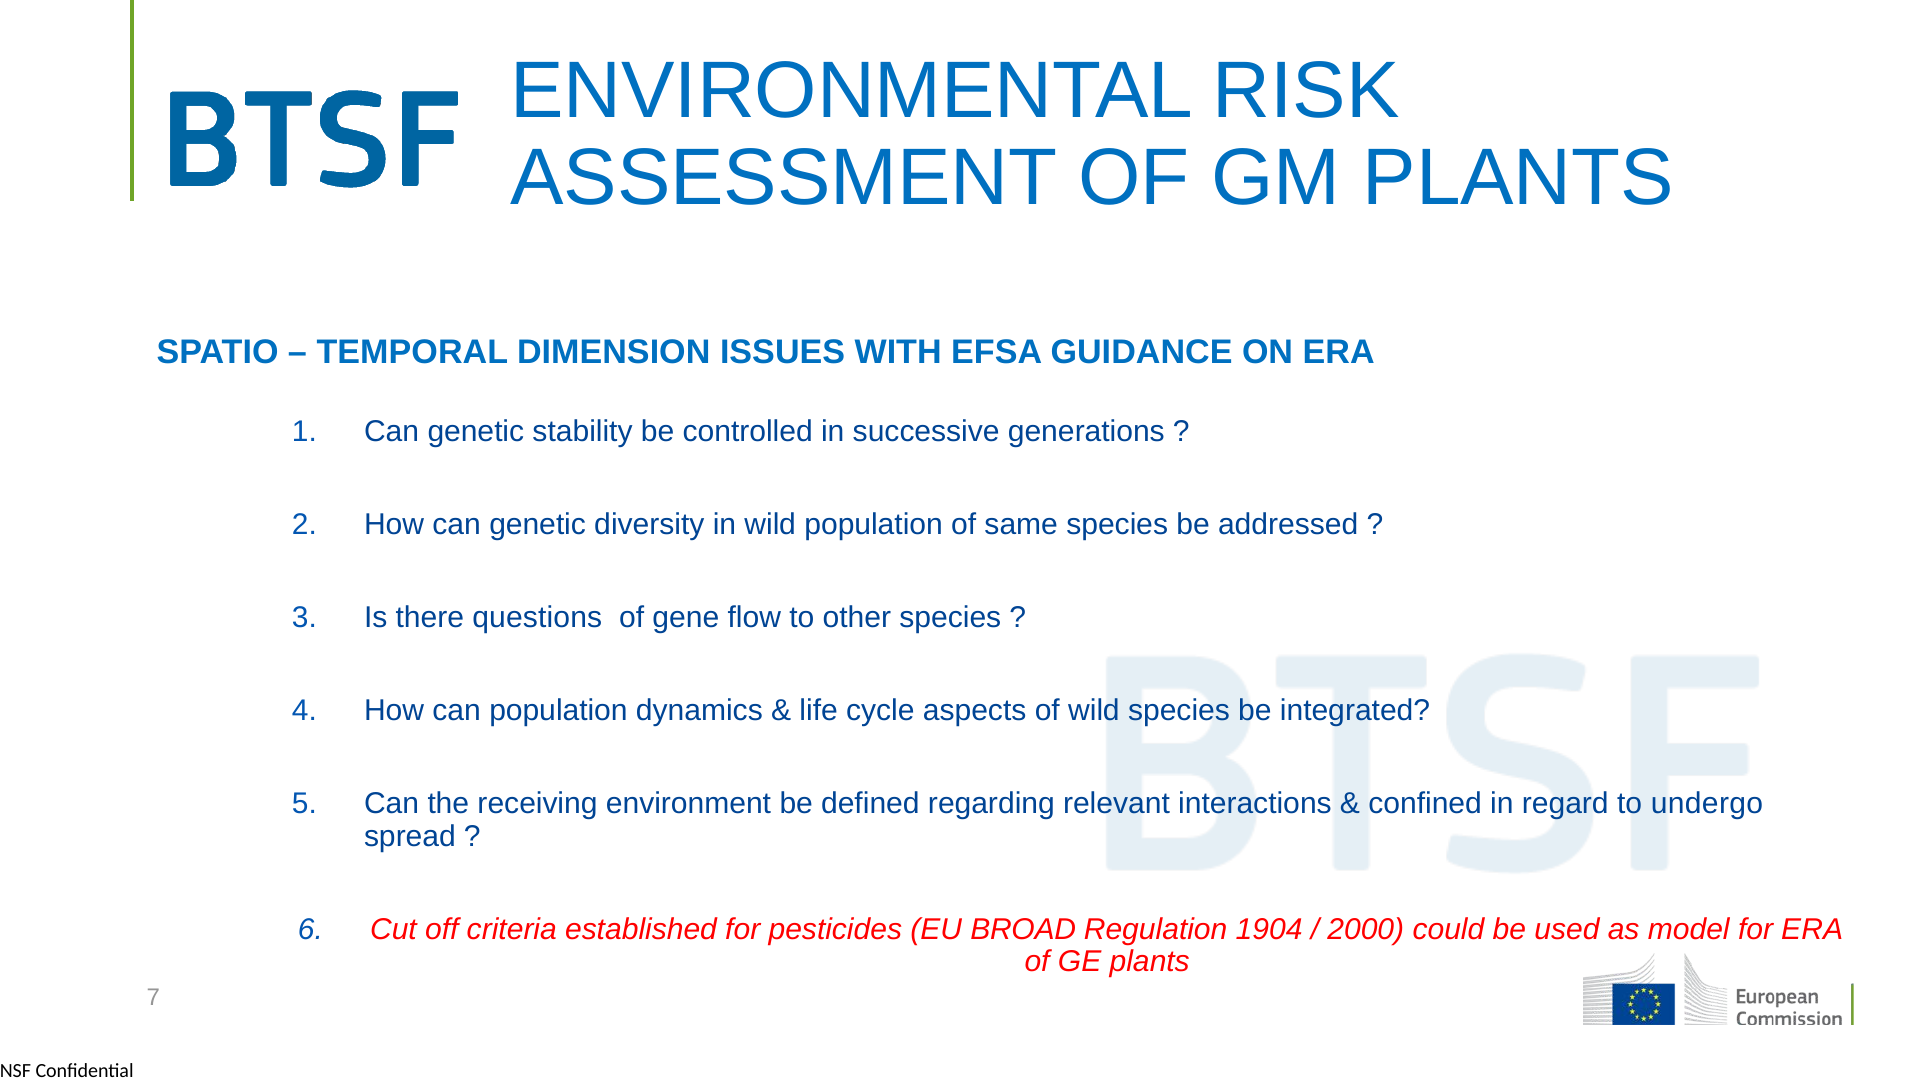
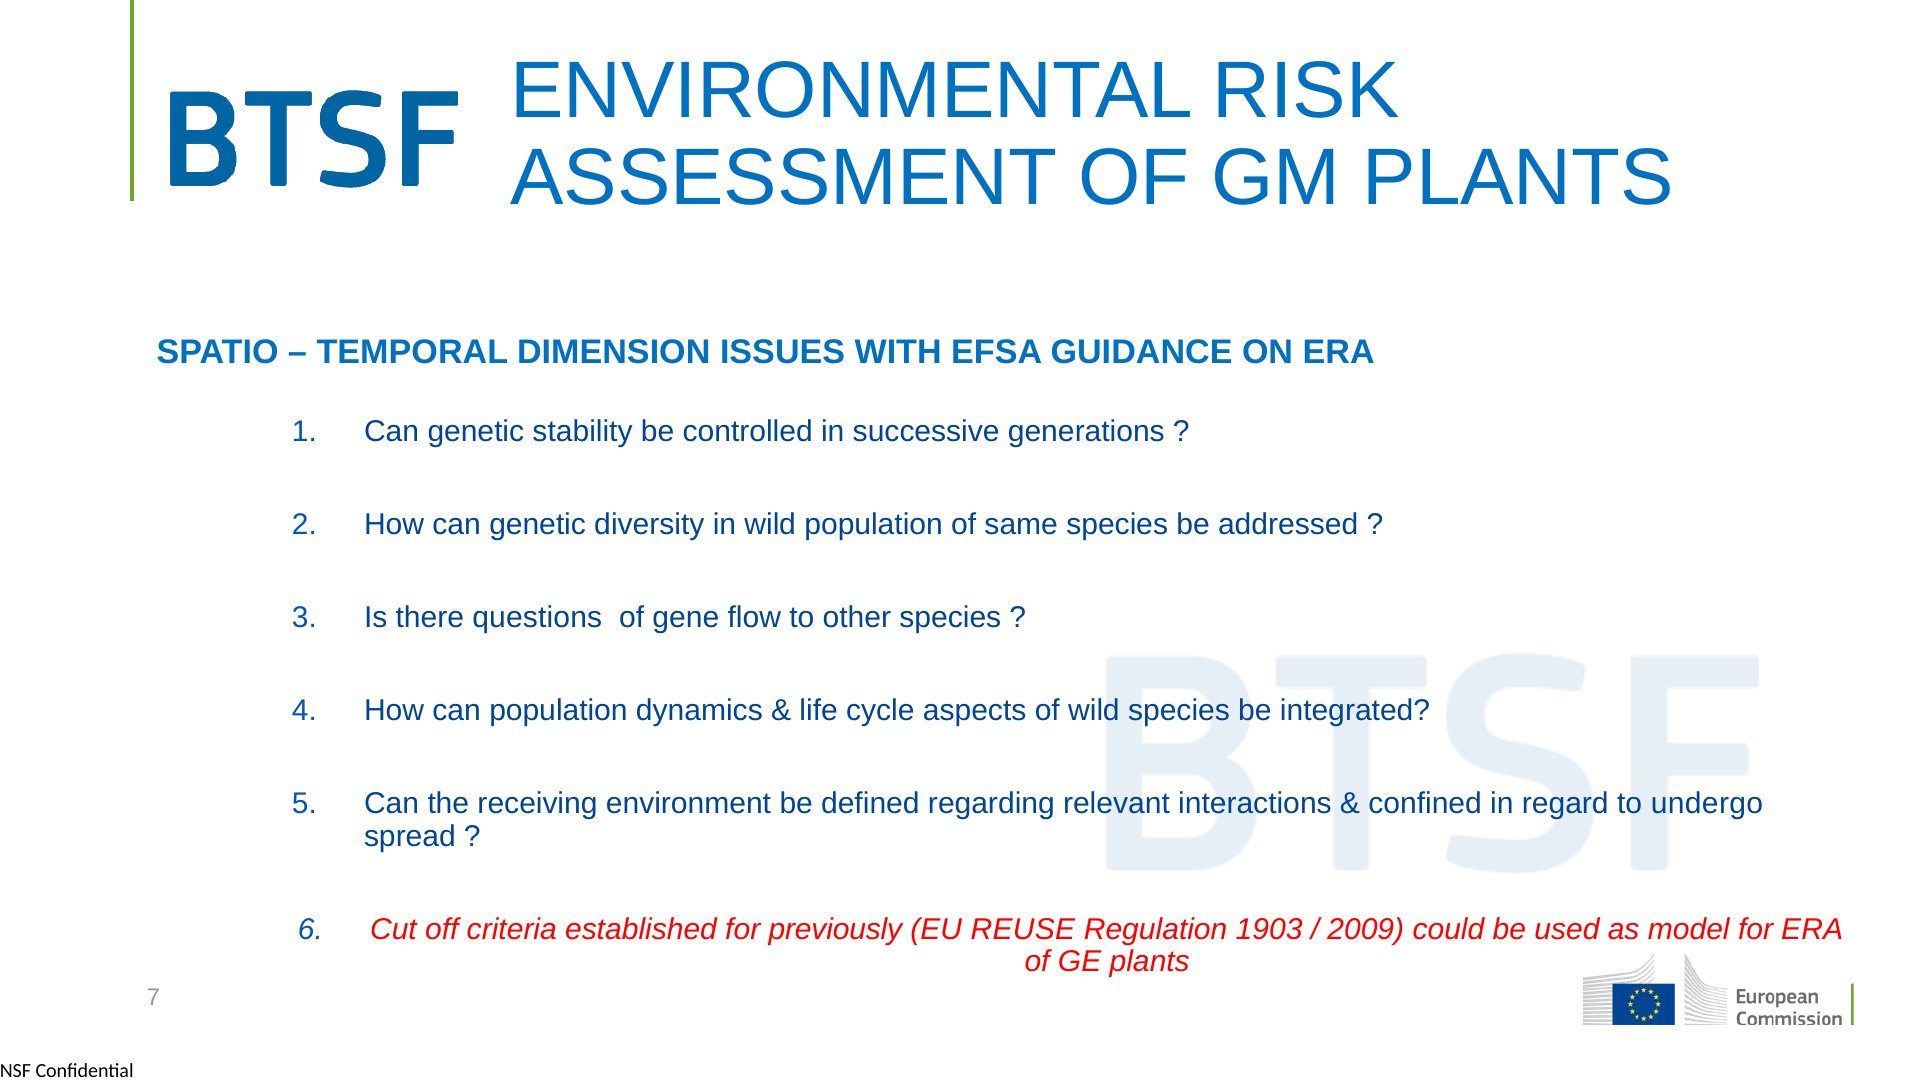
pesticides: pesticides -> previously
BROAD: BROAD -> REUSE
1904: 1904 -> 1903
2000: 2000 -> 2009
